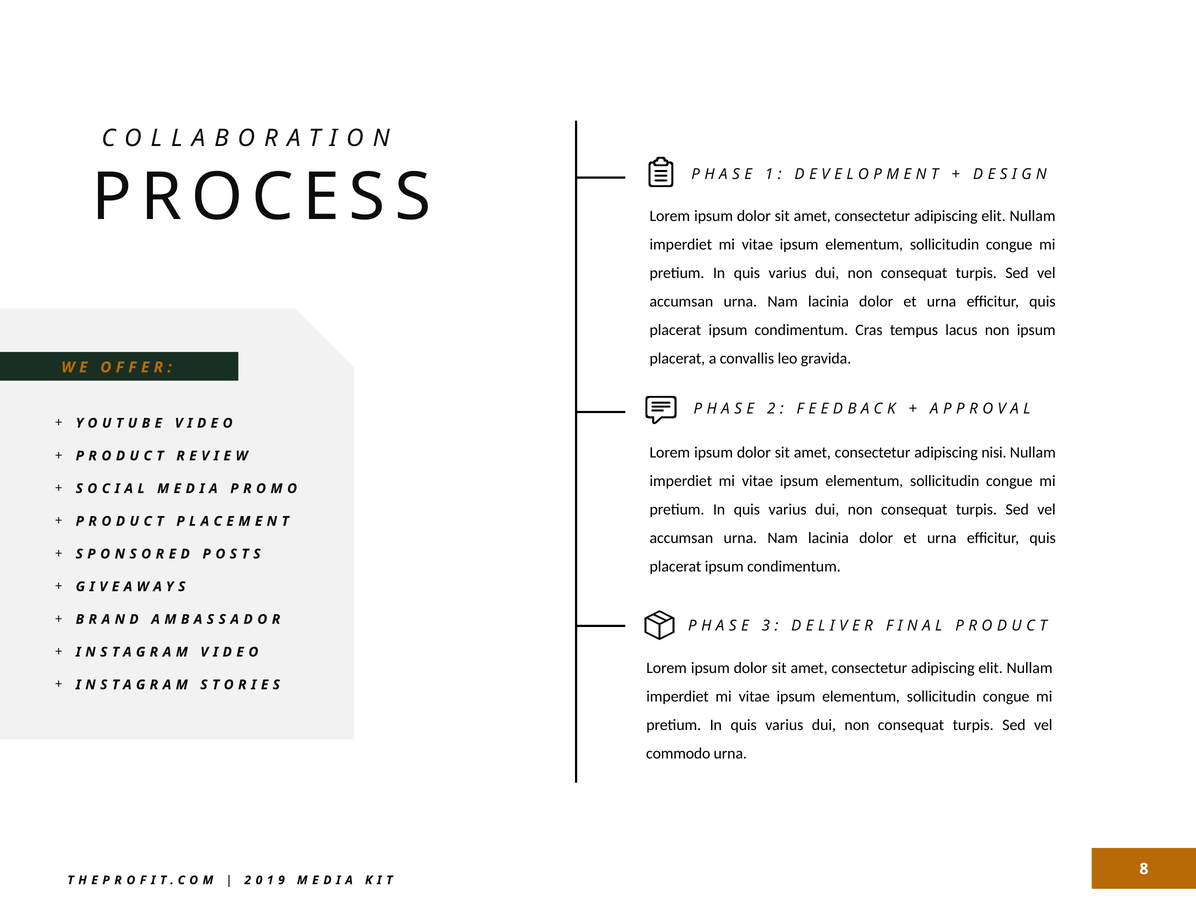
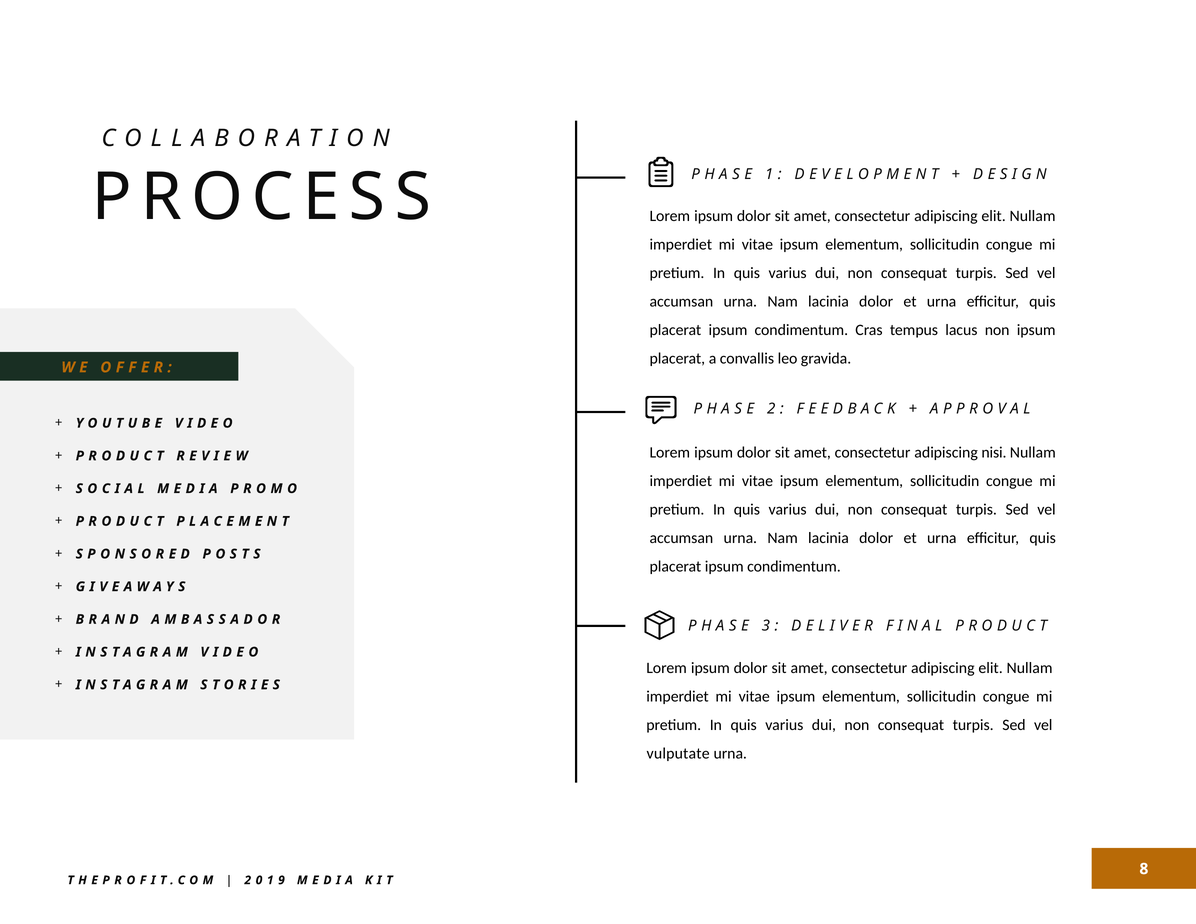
commodo: commodo -> vulputate
